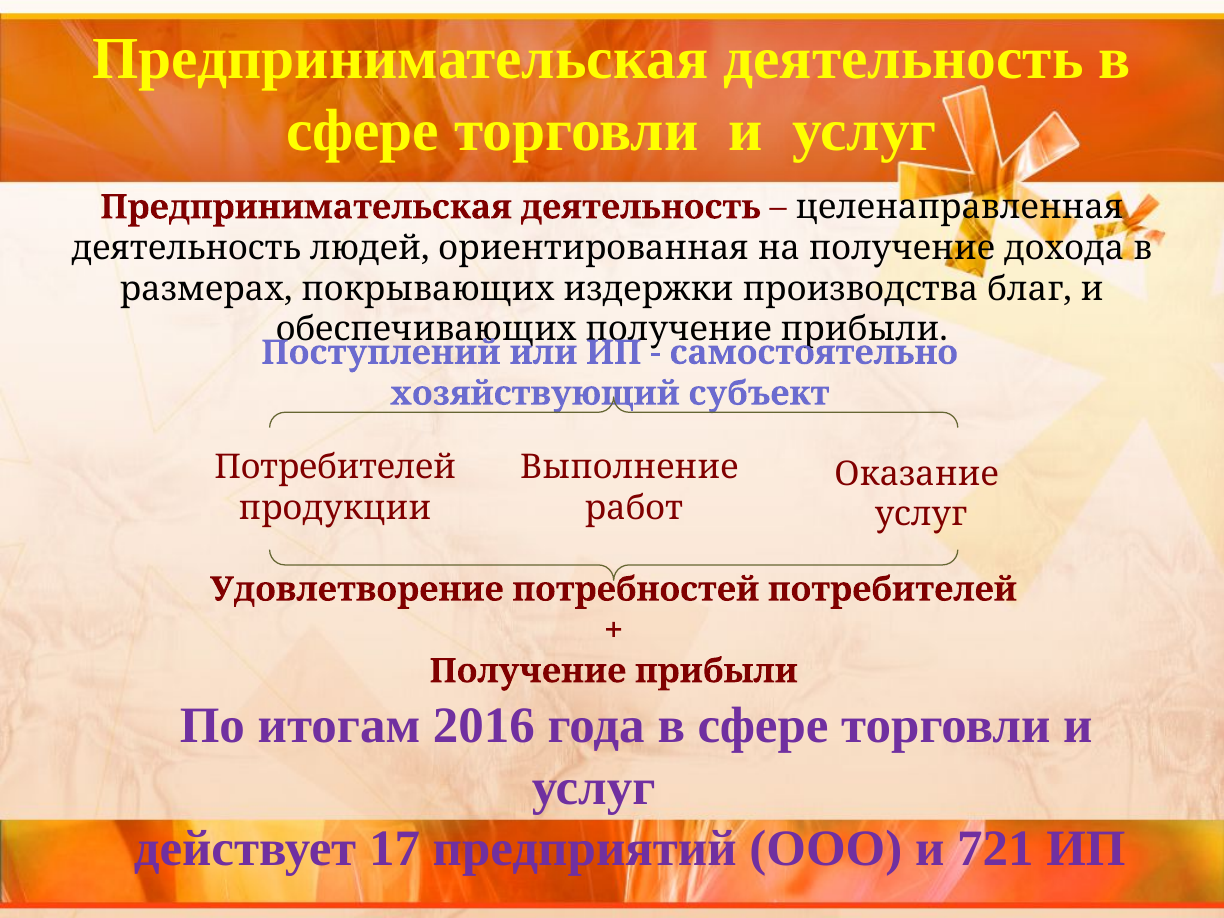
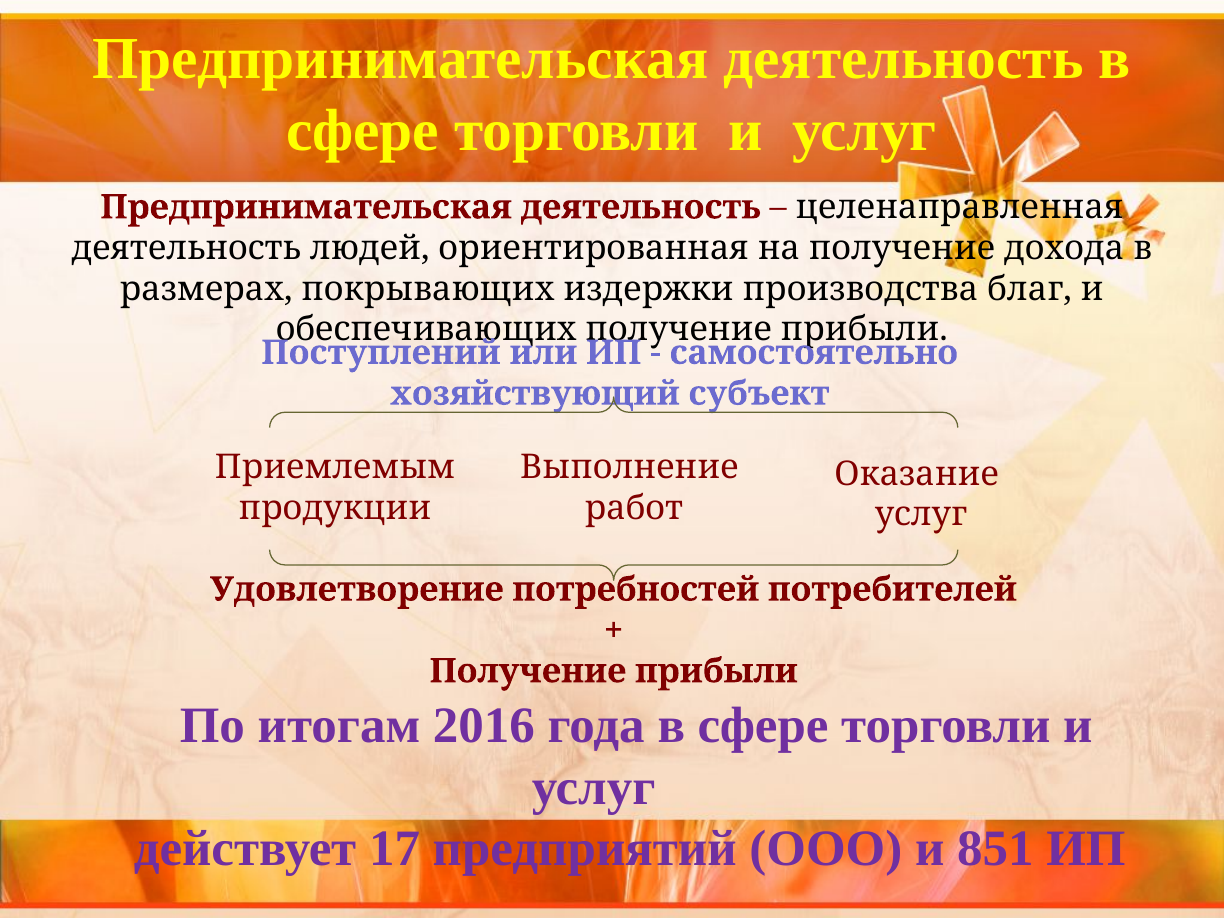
Потребителей at (335, 467): Потребителей -> Приемлемым
721: 721 -> 851
